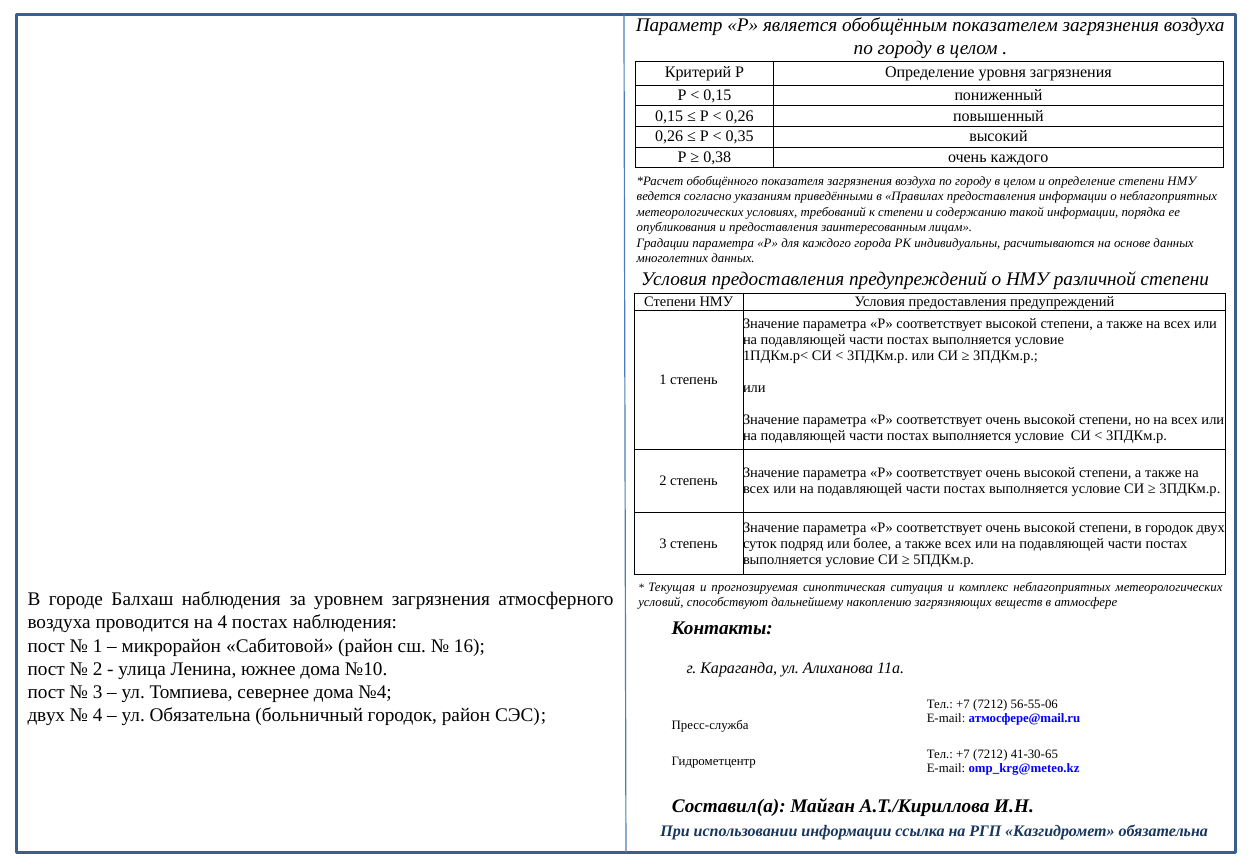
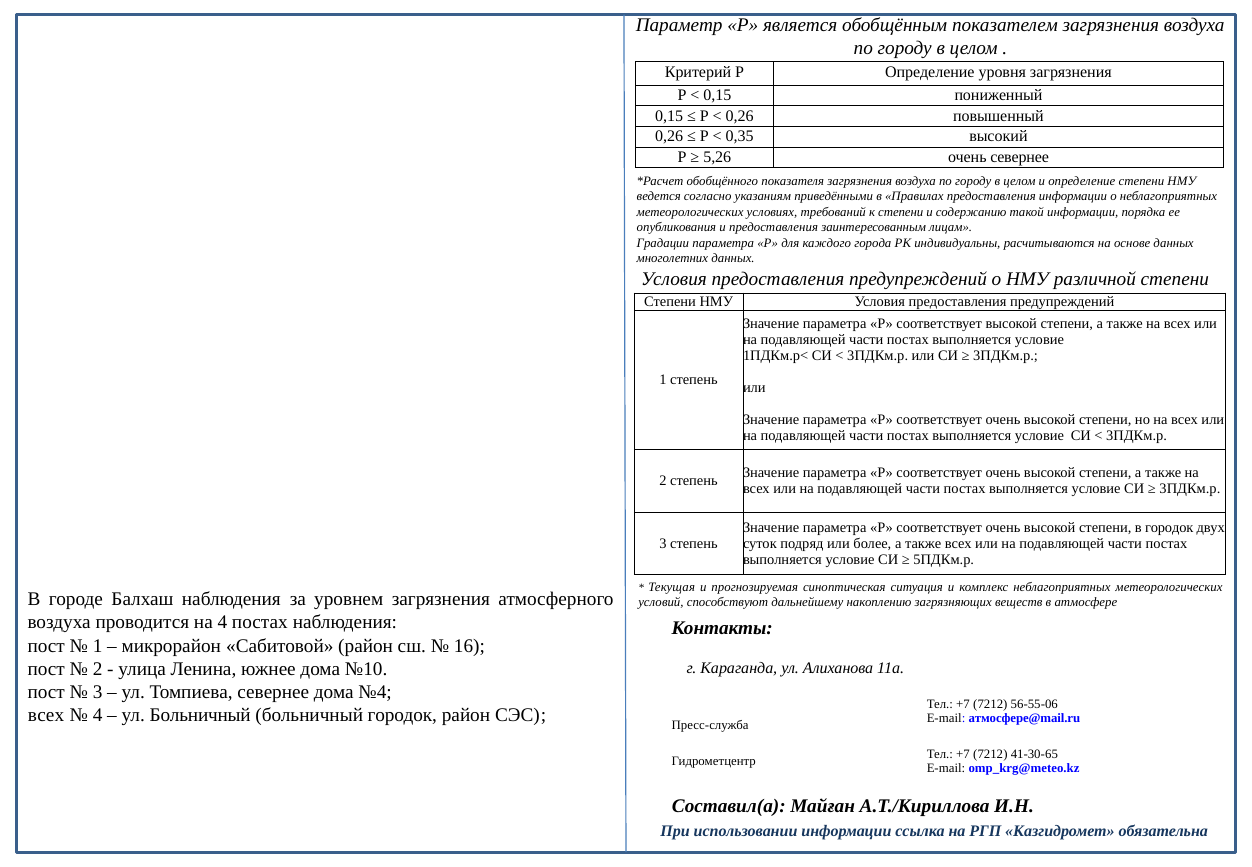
0,38: 0,38 -> 5,26
очень каждого: каждого -> севернее
двух at (46, 715): двух -> всех
ул Обязательна: Обязательна -> Больничный
